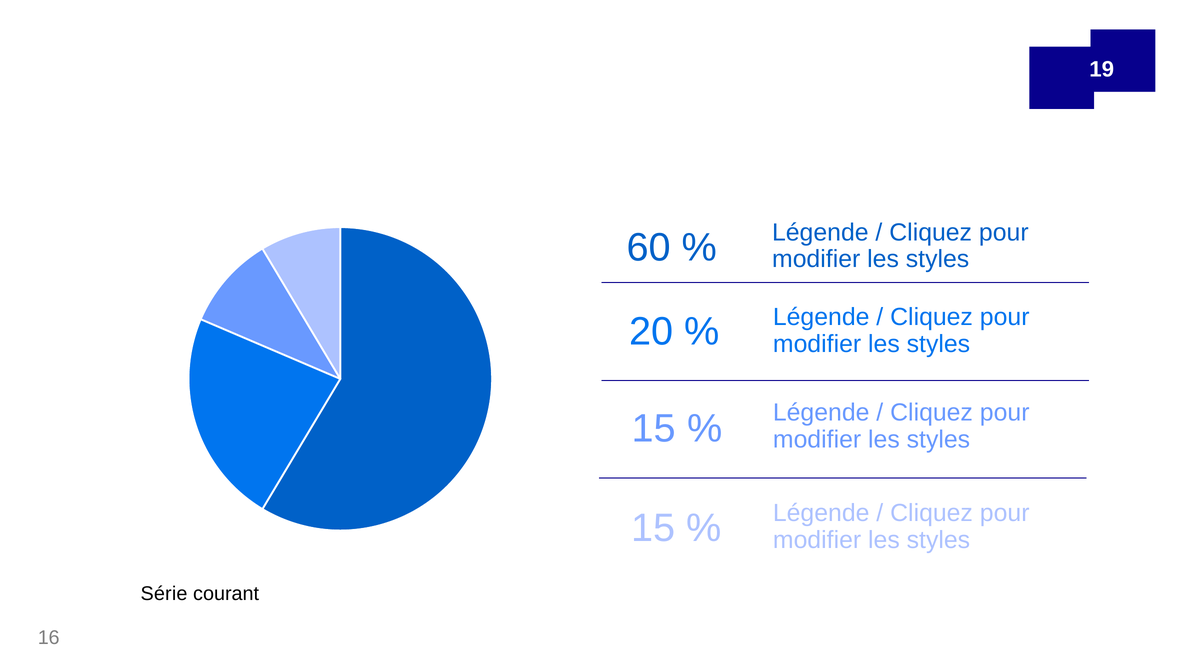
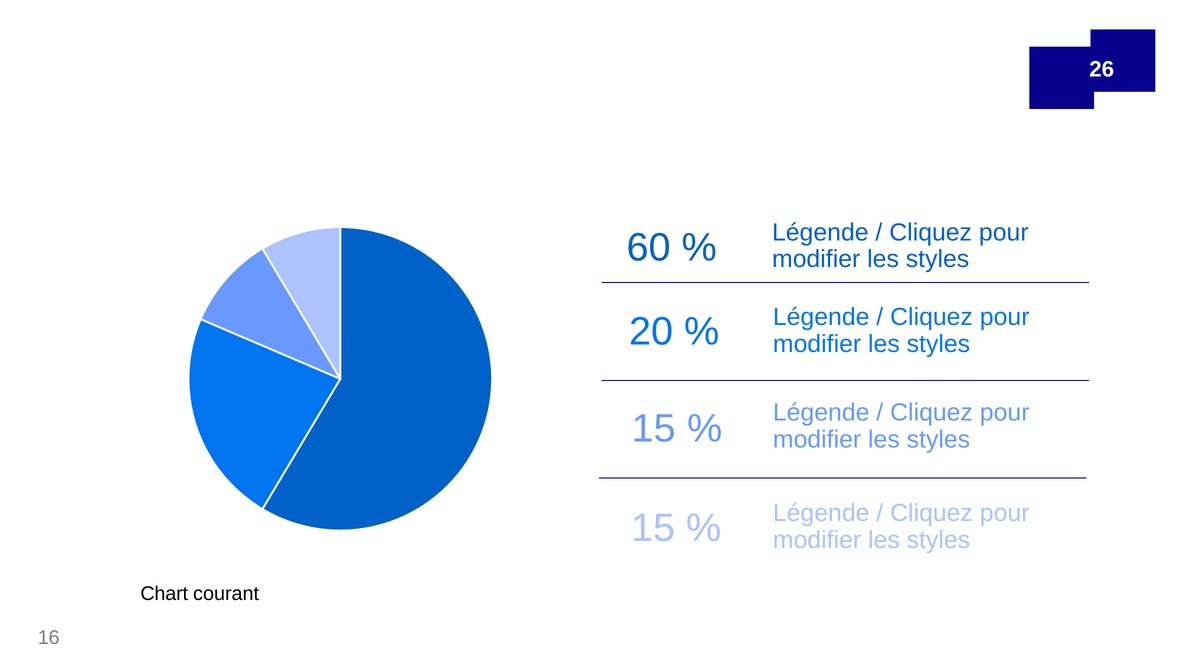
19: 19 -> 26
Série: Série -> Chart
